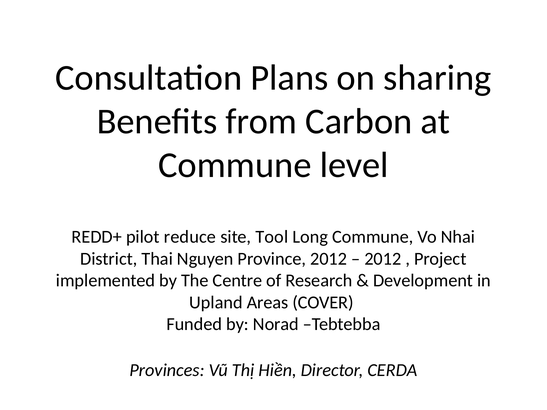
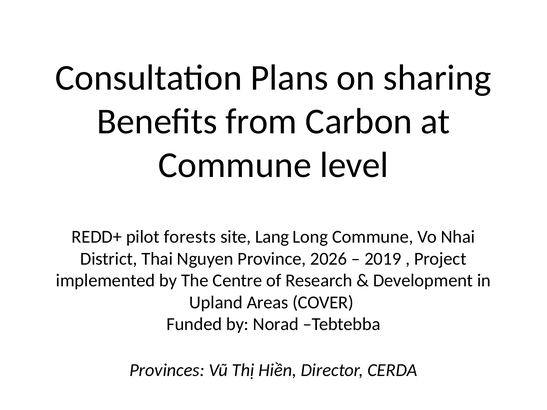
reduce: reduce -> forests
Tool: Tool -> Lang
Province 2012: 2012 -> 2026
2012 at (383, 259): 2012 -> 2019
